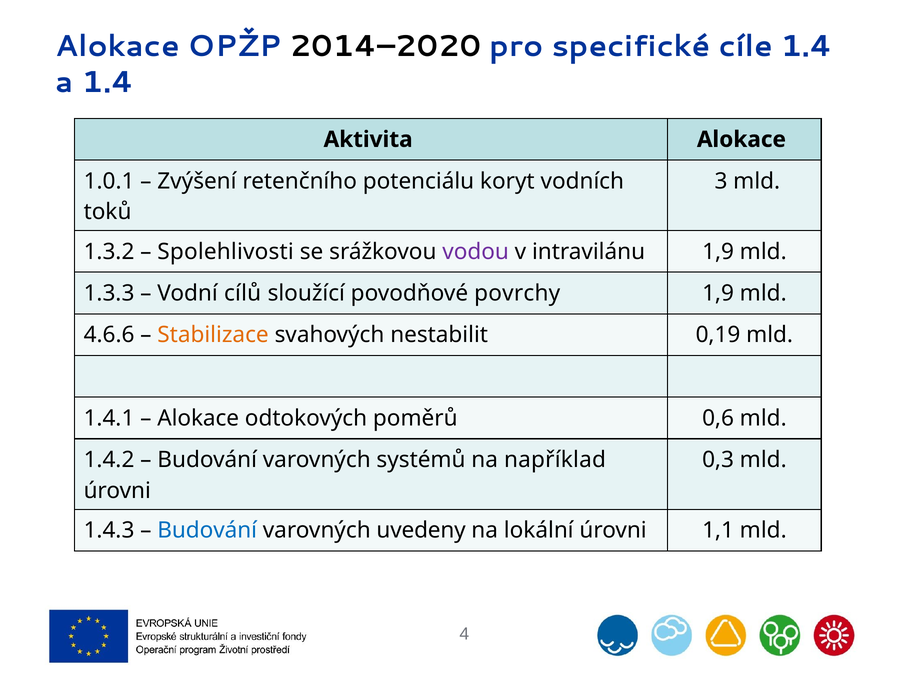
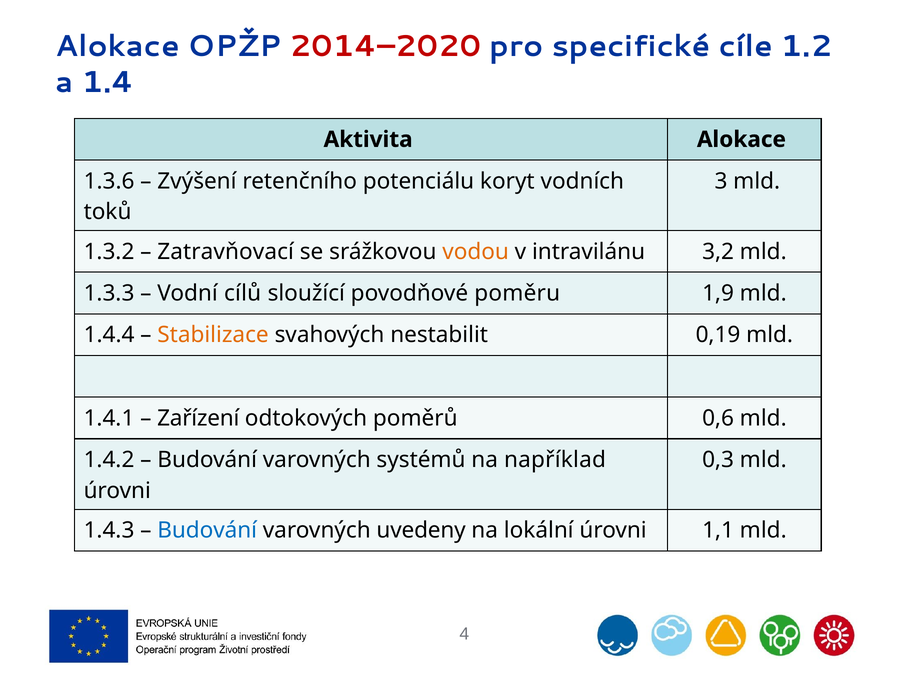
2014–2020 colour: black -> red
cíle 1.4: 1.4 -> 1.2
1.0.1: 1.0.1 -> 1.3.6
Spolehlivosti: Spolehlivosti -> Zatravňovací
vodou colour: purple -> orange
intravilánu 1,9: 1,9 -> 3,2
povrchy: povrchy -> poměru
4.6.6: 4.6.6 -> 1.4.4
Alokace at (198, 418): Alokace -> Zařízení
